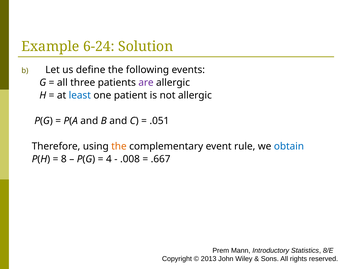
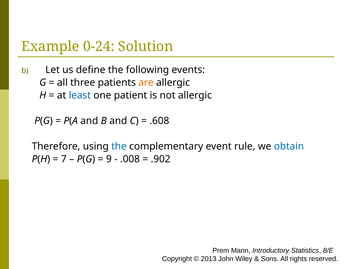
6-24: 6-24 -> 0-24
are colour: purple -> orange
.051: .051 -> .608
the at (119, 146) colour: orange -> blue
8: 8 -> 7
4: 4 -> 9
.667: .667 -> .902
